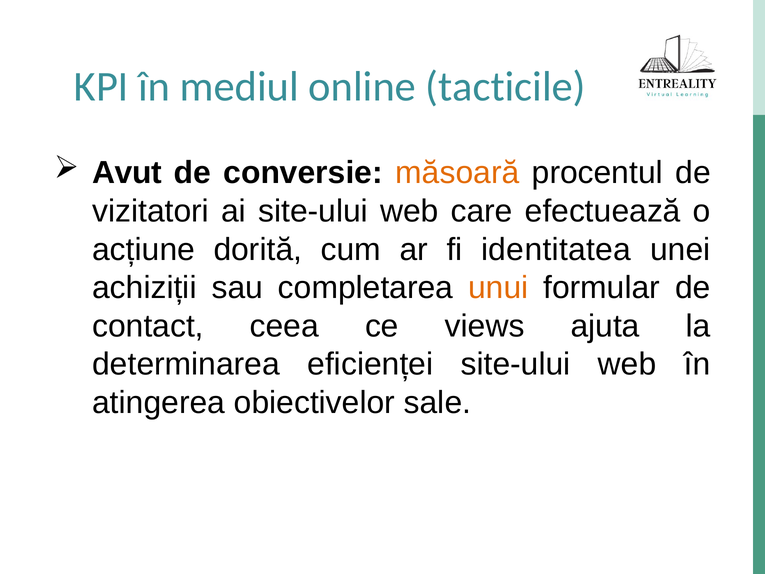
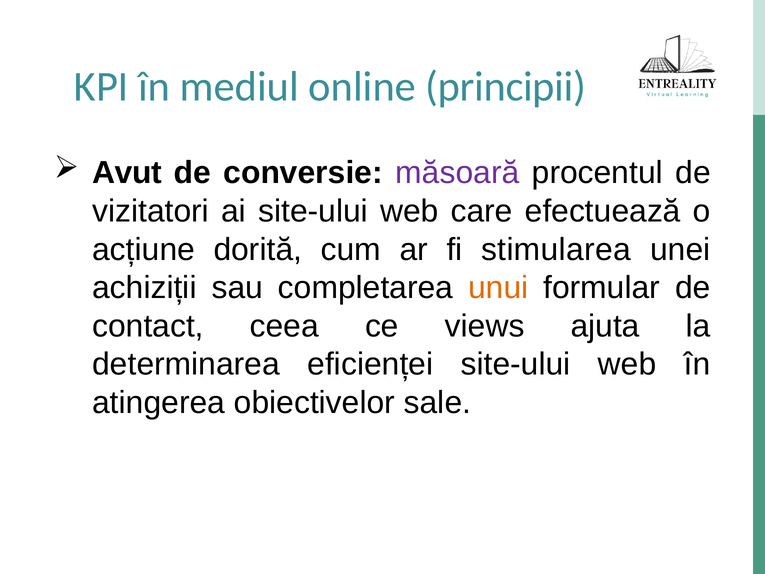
tacticile: tacticile -> principii
măsoară colour: orange -> purple
identitatea: identitatea -> stimularea
